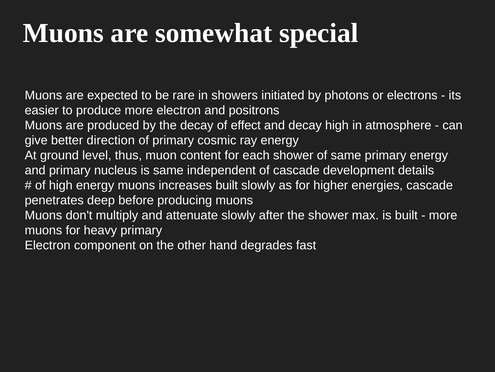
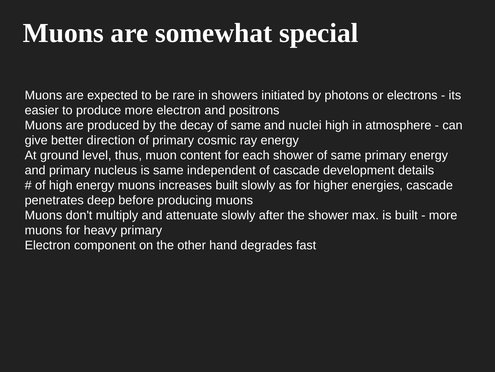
decay of effect: effect -> same
and decay: decay -> nuclei
